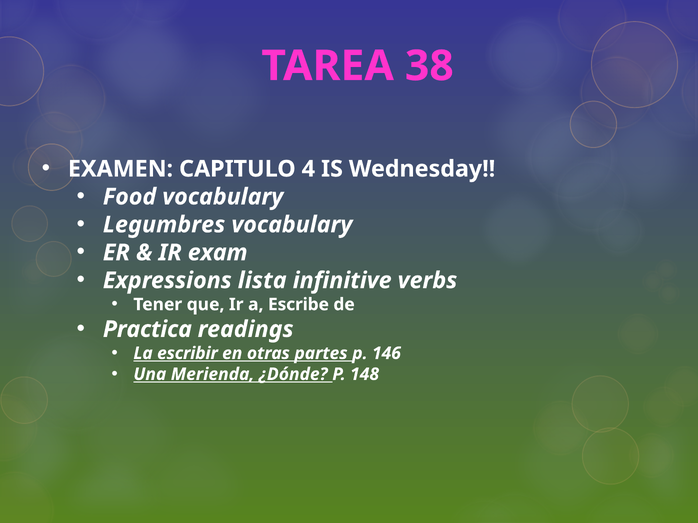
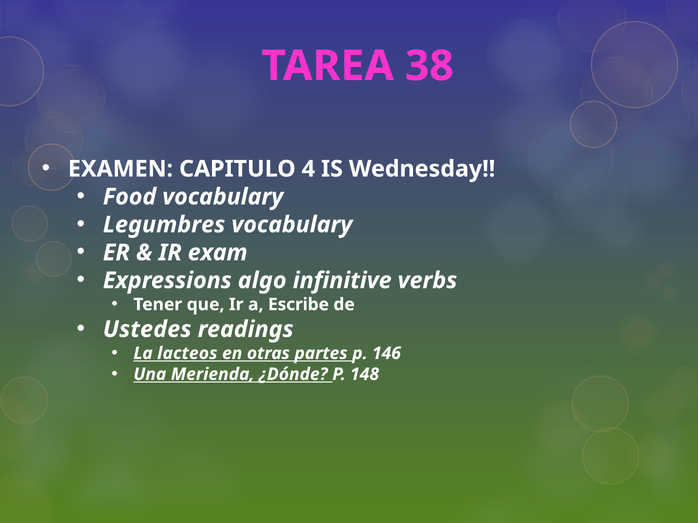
lista: lista -> algo
Practica: Practica -> Ustedes
escribir: escribir -> lacteos
